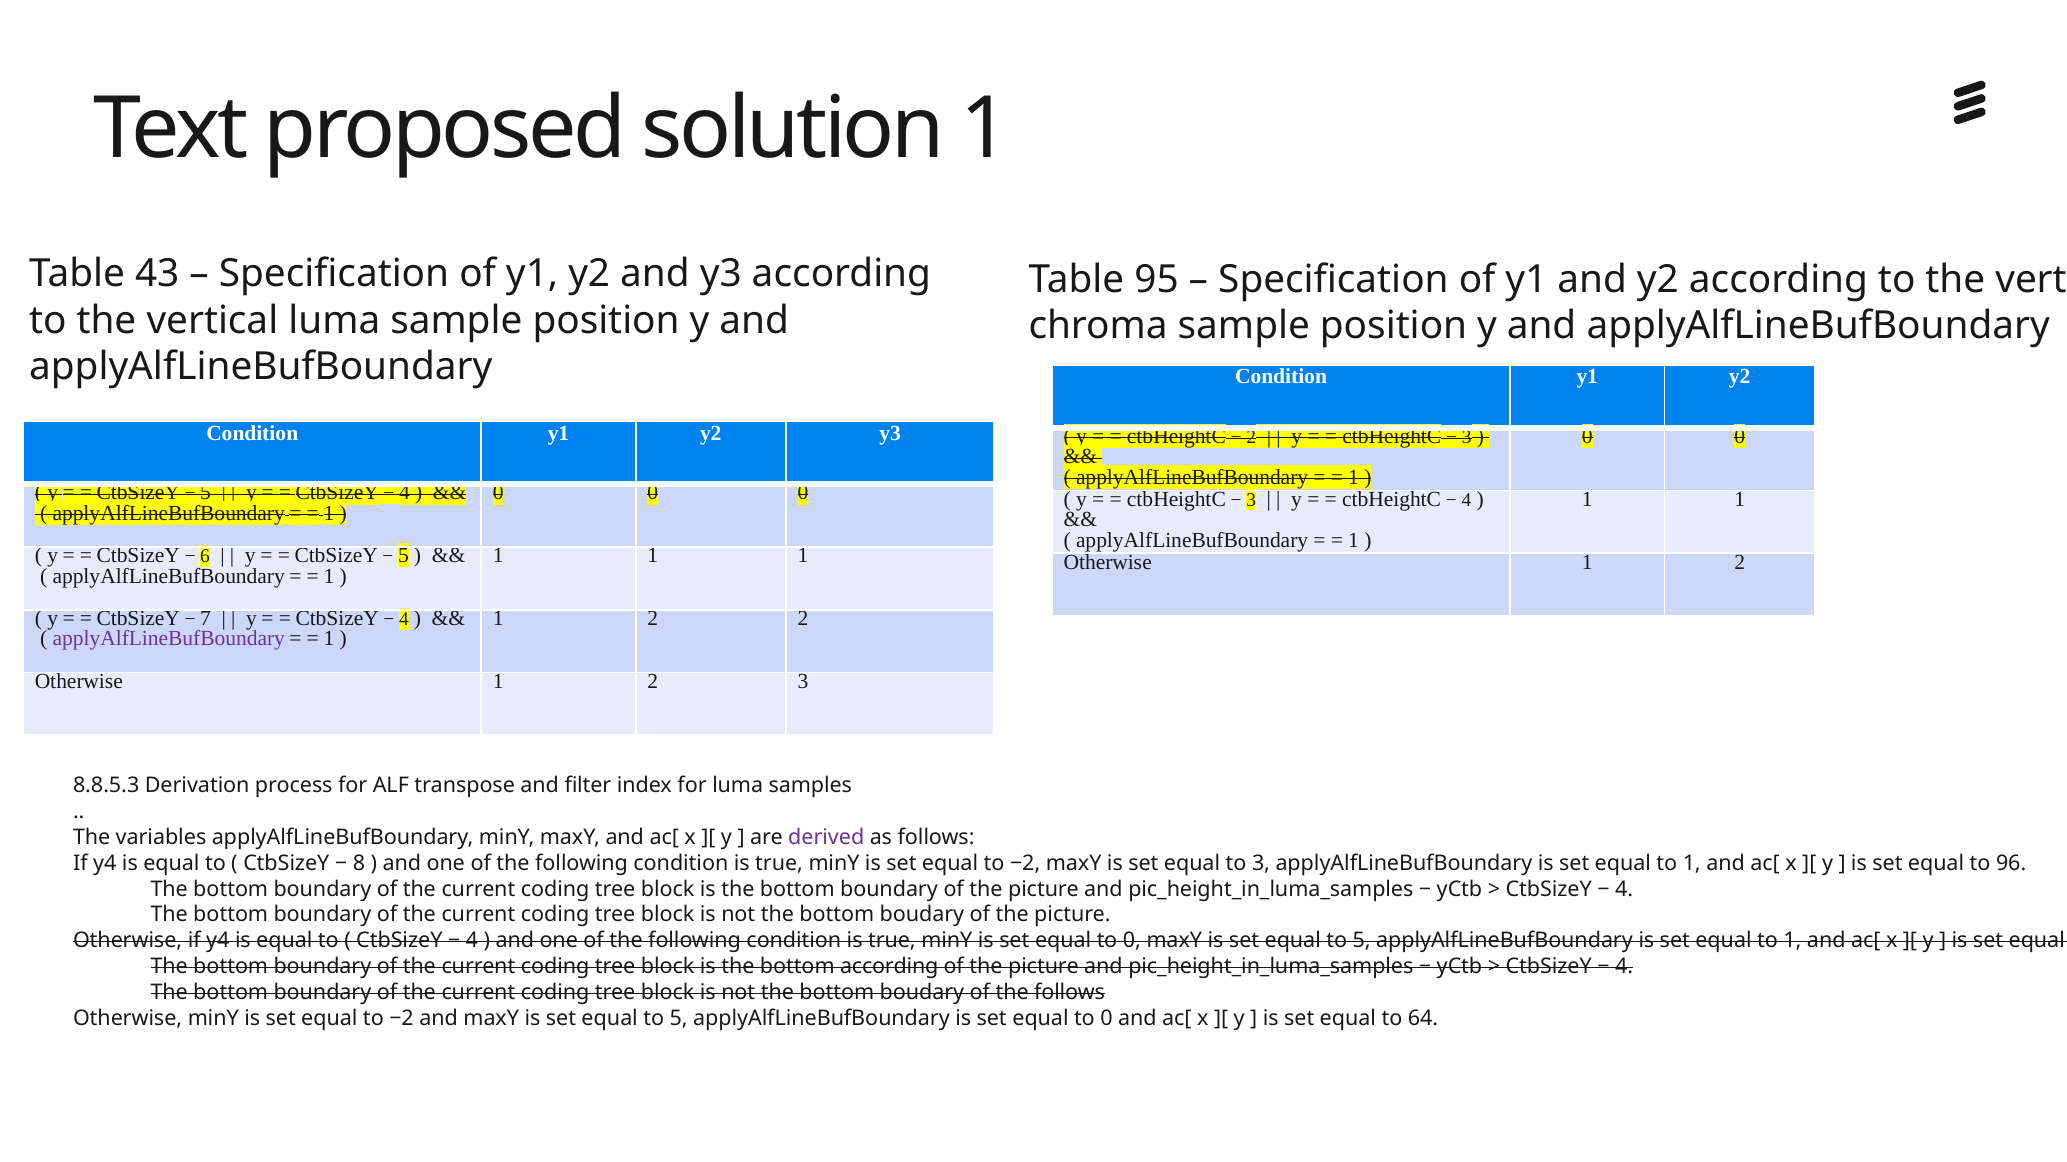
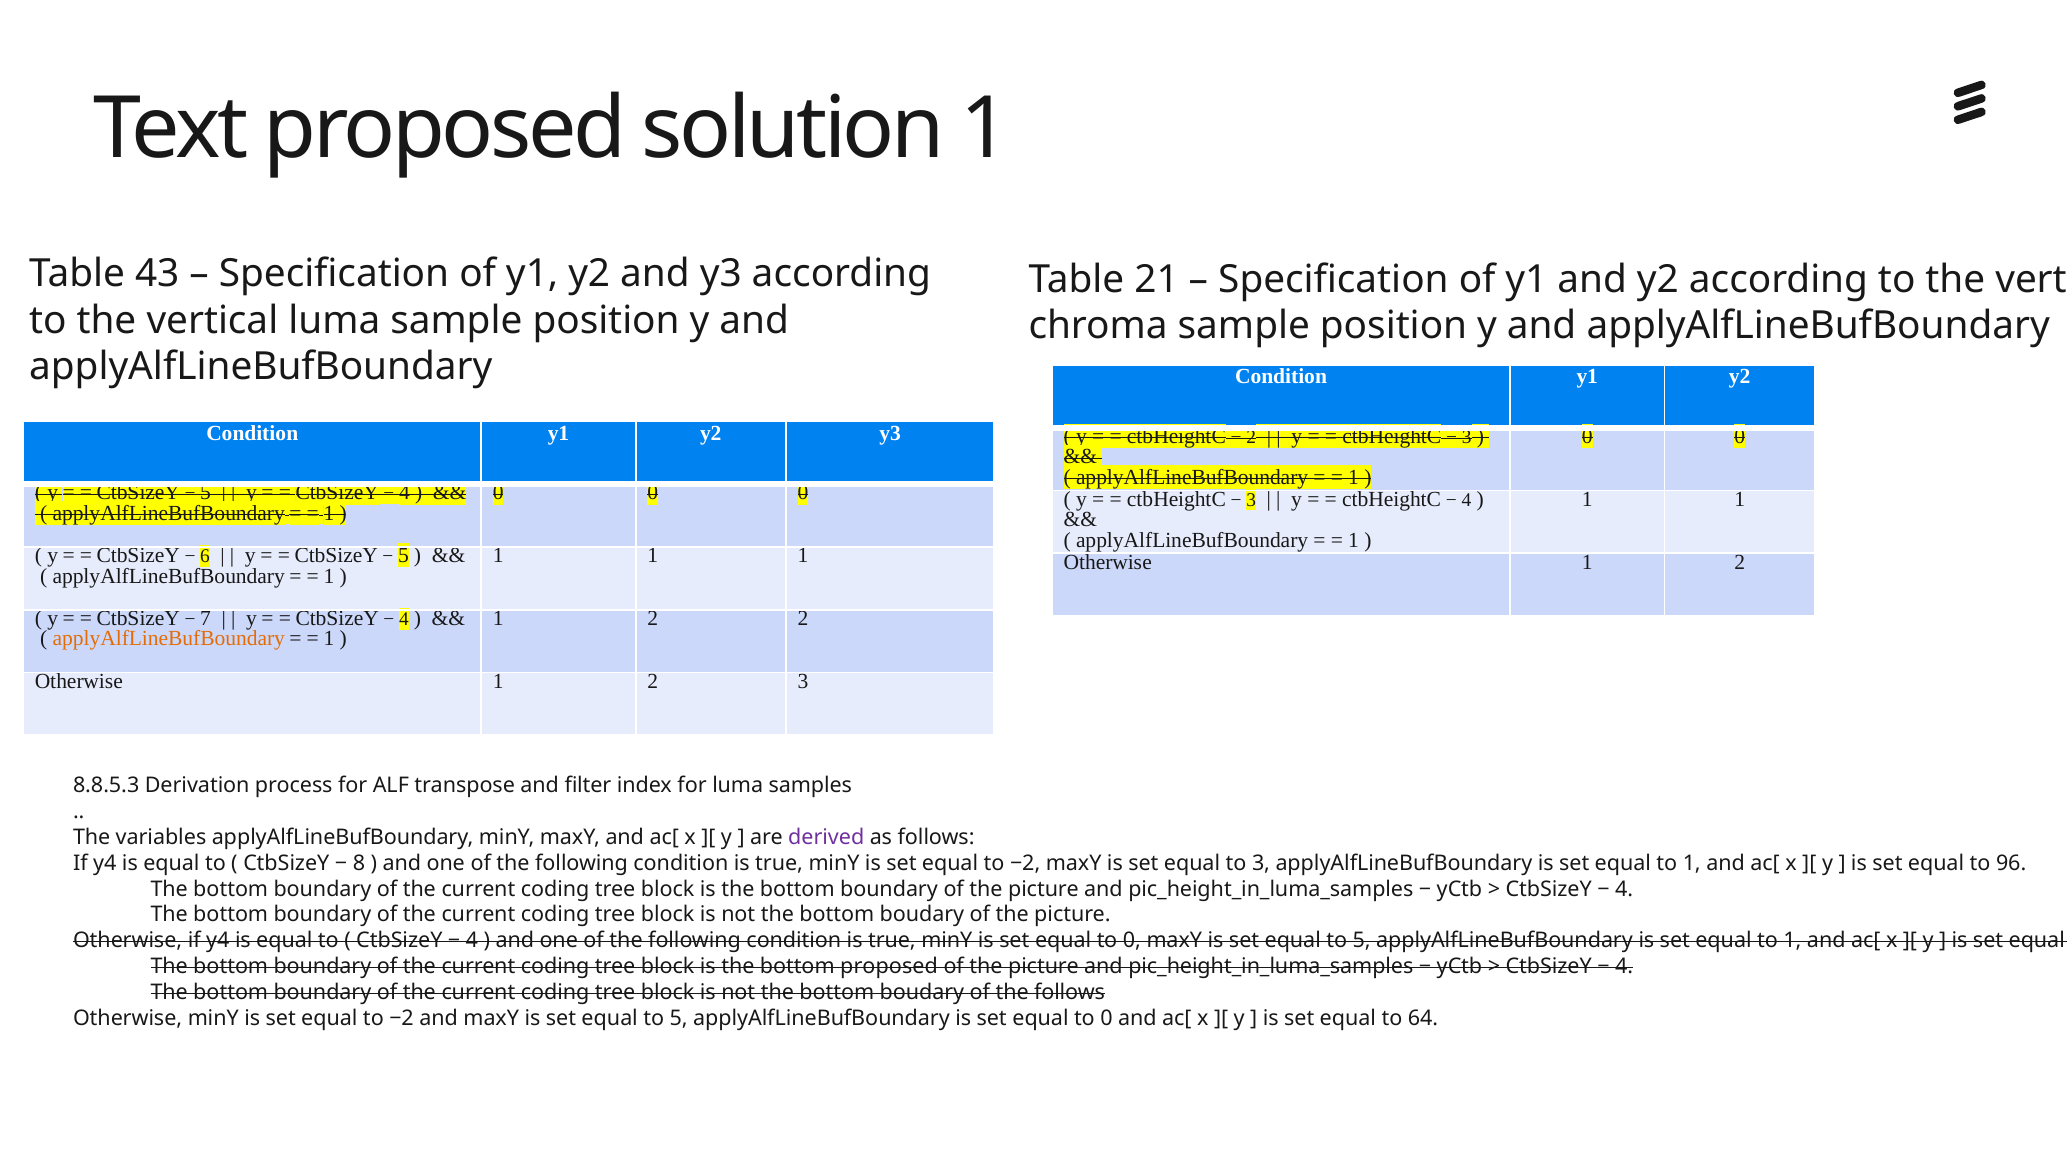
95: 95 -> 21
applyAlfLineBufBoundary at (169, 639) colour: purple -> orange
bottom according: according -> proposed
